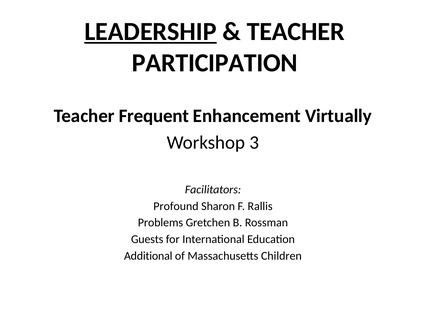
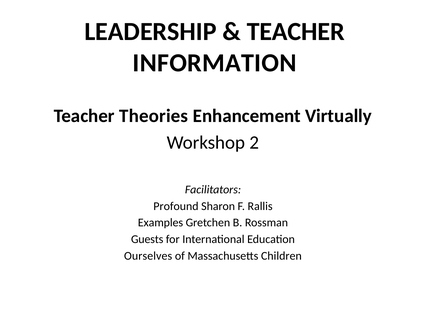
LEADERSHIP underline: present -> none
PARTICIPATION: PARTICIPATION -> INFORMATION
Frequent: Frequent -> Theories
3: 3 -> 2
Problems: Problems -> Examples
Additional: Additional -> Ourselves
